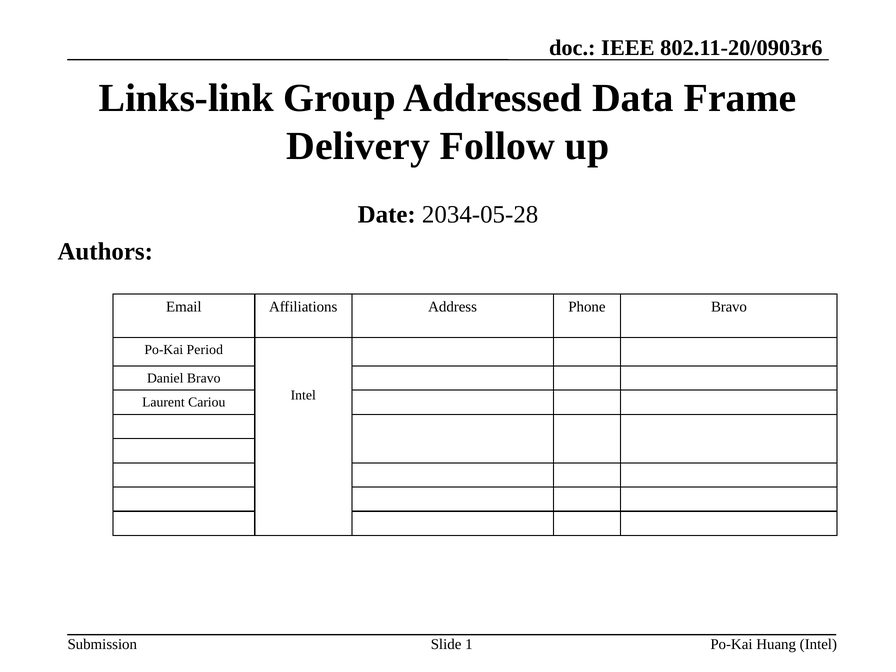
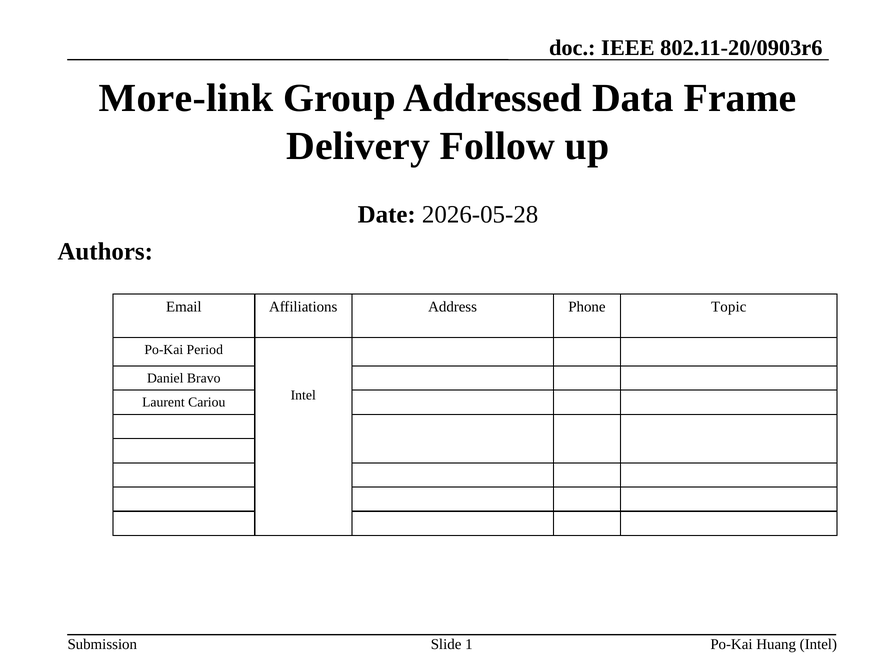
Links-link: Links-link -> More-link
2034-05-28: 2034-05-28 -> 2026-05-28
Phone Bravo: Bravo -> Topic
